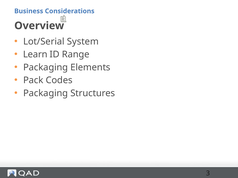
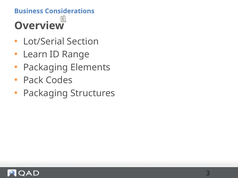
System: System -> Section
